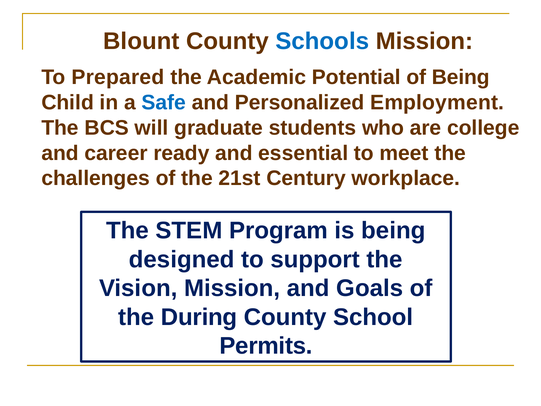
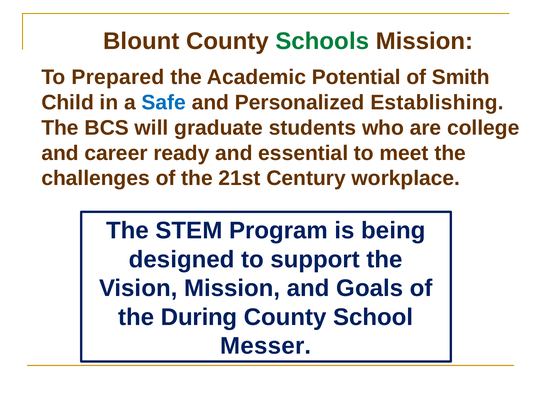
Schools colour: blue -> green
of Being: Being -> Smith
Employment: Employment -> Establishing
Permits: Permits -> Messer
